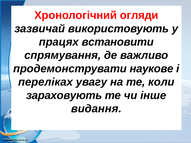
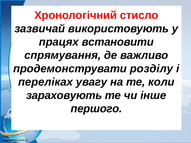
огляди: огляди -> стисло
наукове: наукове -> розділу
видання: видання -> першого
